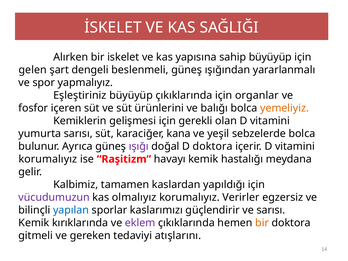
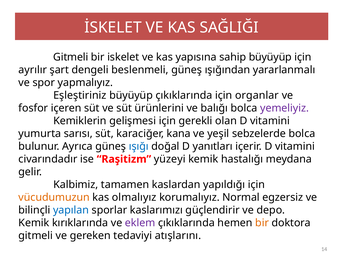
Alırken at (71, 57): Alırken -> Gitmeli
gelen: gelen -> ayrılır
yemeliyiz colour: orange -> purple
ışığı colour: purple -> blue
D doktora: doktora -> yanıtları
korumalıyız at (48, 159): korumalıyız -> civarındadır
havayı: havayı -> yüzeyi
vücudumuzun colour: purple -> orange
Verirler: Verirler -> Normal
ve sarısı: sarısı -> depo
